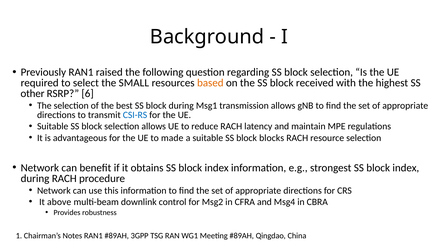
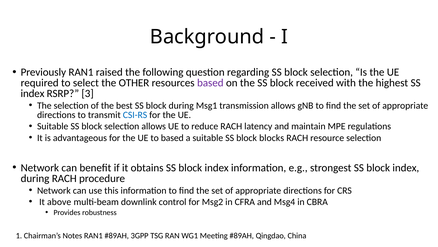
SMALL: SMALL -> OTHER
based at (210, 83) colour: orange -> purple
other at (33, 93): other -> index
6: 6 -> 3
to made: made -> based
